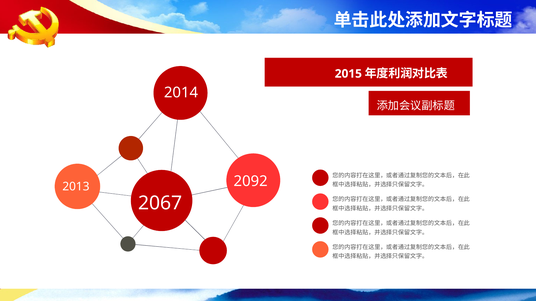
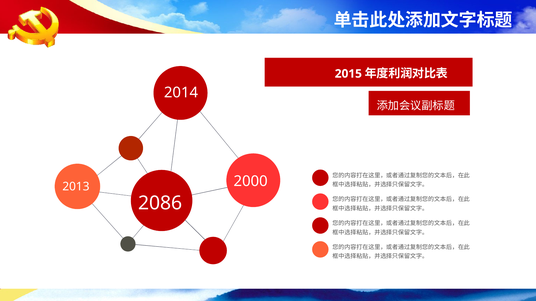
2092: 2092 -> 2000
2067: 2067 -> 2086
